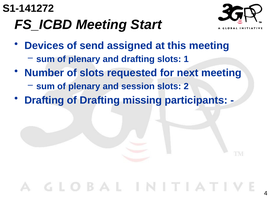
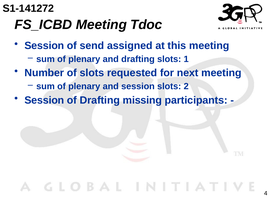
Start: Start -> Tdoc
Devices at (44, 46): Devices -> Session
Drafting at (44, 100): Drafting -> Session
